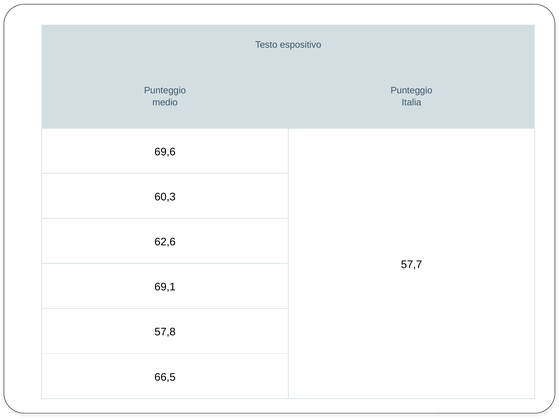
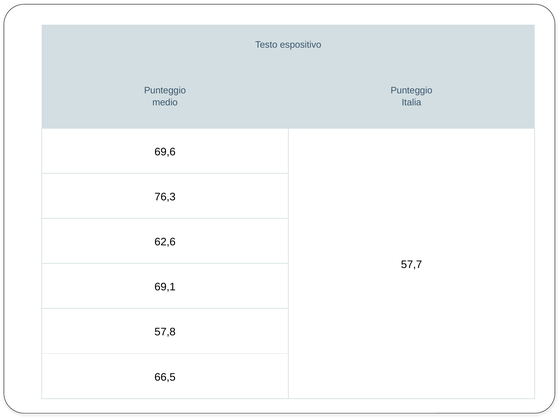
60,3: 60,3 -> 76,3
